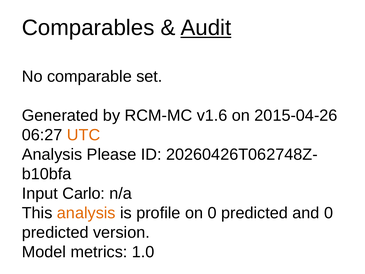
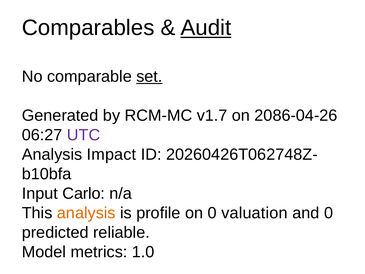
set underline: none -> present
v1.6: v1.6 -> v1.7
2015-04-26: 2015-04-26 -> 2086-04-26
UTC colour: orange -> purple
Please: Please -> Impact
on 0 predicted: predicted -> valuation
version: version -> reliable
